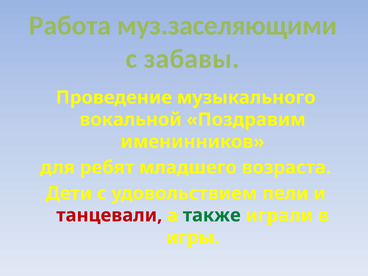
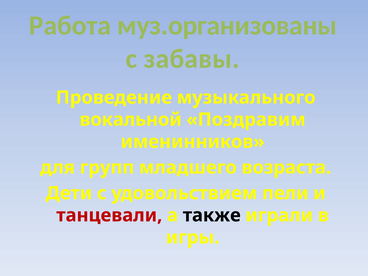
муз.заселяющими: муз.заселяющими -> муз.организованы
ребят: ребят -> групп
также colour: green -> black
